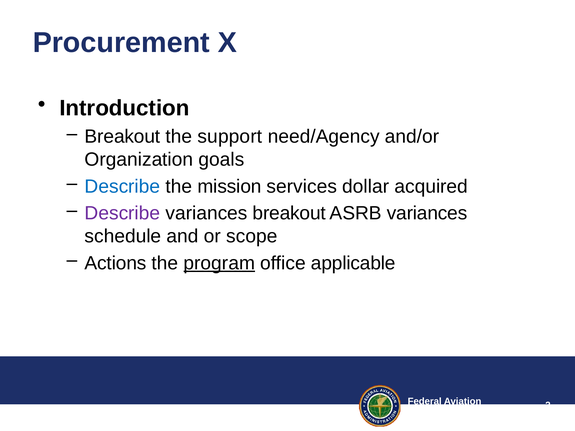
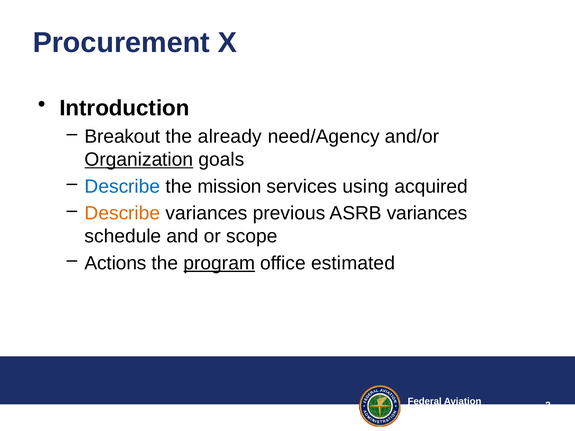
support: support -> already
Organization underline: none -> present
dollar: dollar -> using
Describe at (122, 213) colour: purple -> orange
variances breakout: breakout -> previous
applicable: applicable -> estimated
